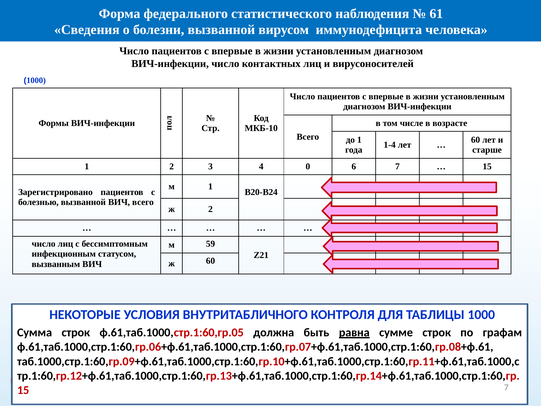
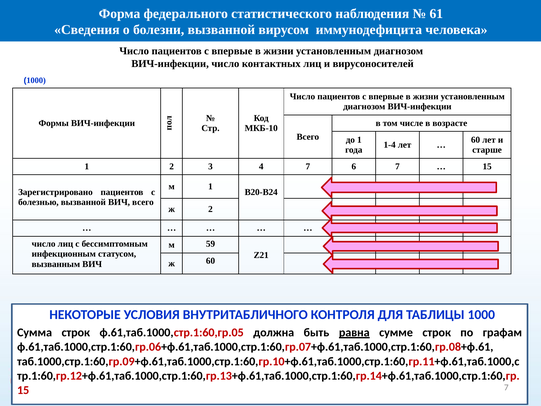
4 0: 0 -> 7
